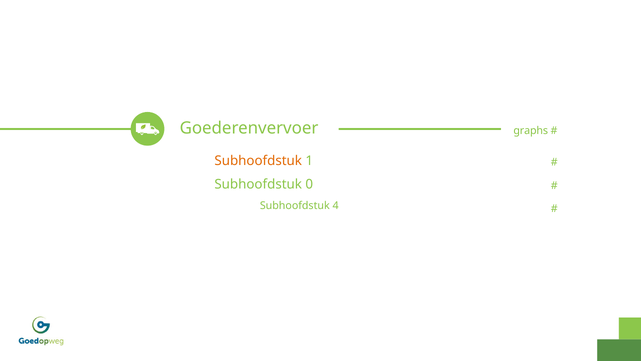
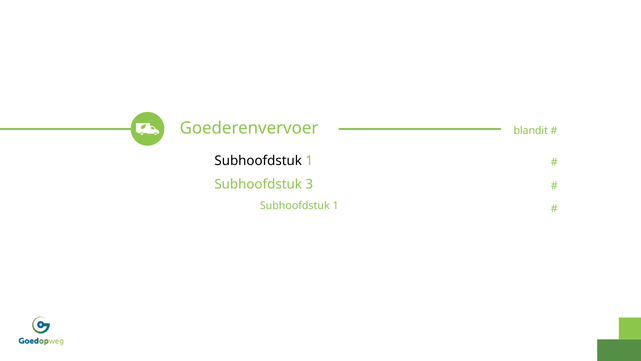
graphs: graphs -> blandit
Subhoofdstuk at (258, 161) colour: orange -> black
0: 0 -> 3
4 at (336, 205): 4 -> 1
